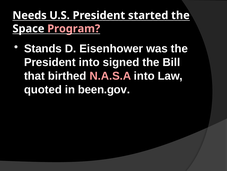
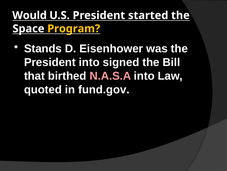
Needs: Needs -> Would
Program colour: pink -> yellow
been.gov: been.gov -> fund.gov
